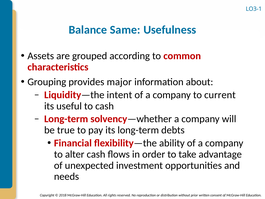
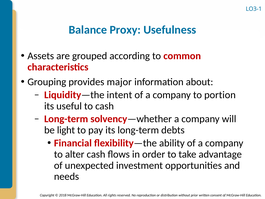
Same: Same -> Proxy
current: current -> portion
true: true -> light
